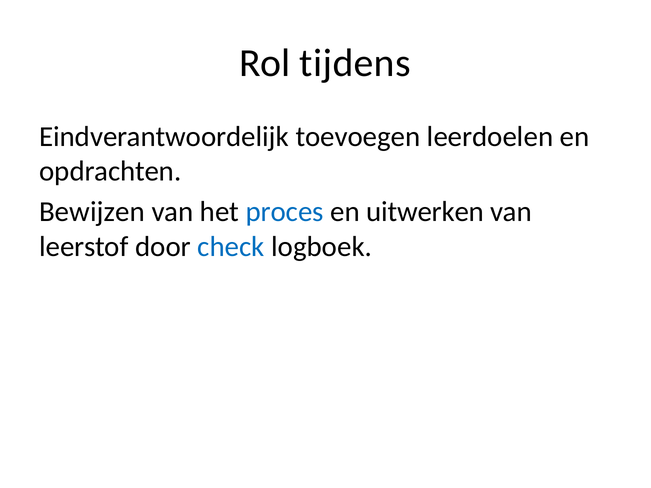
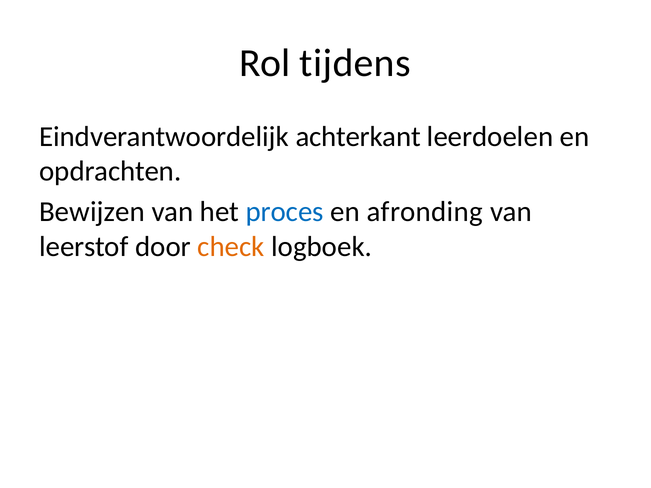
toevoegen: toevoegen -> achterkant
uitwerken: uitwerken -> afronding
check colour: blue -> orange
